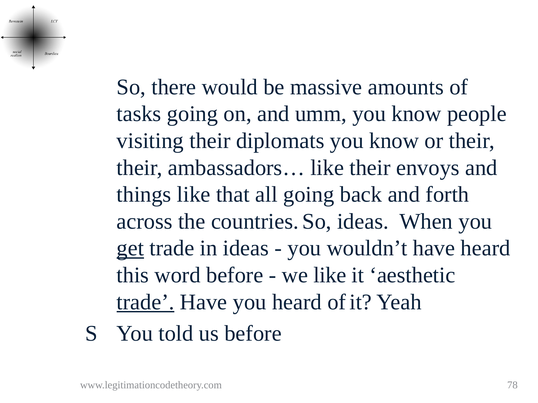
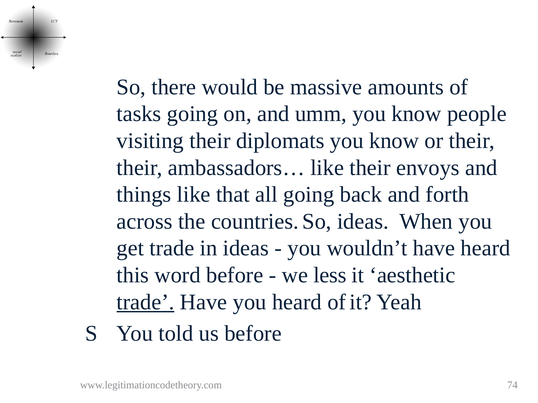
get underline: present -> none
we like: like -> less
78: 78 -> 74
